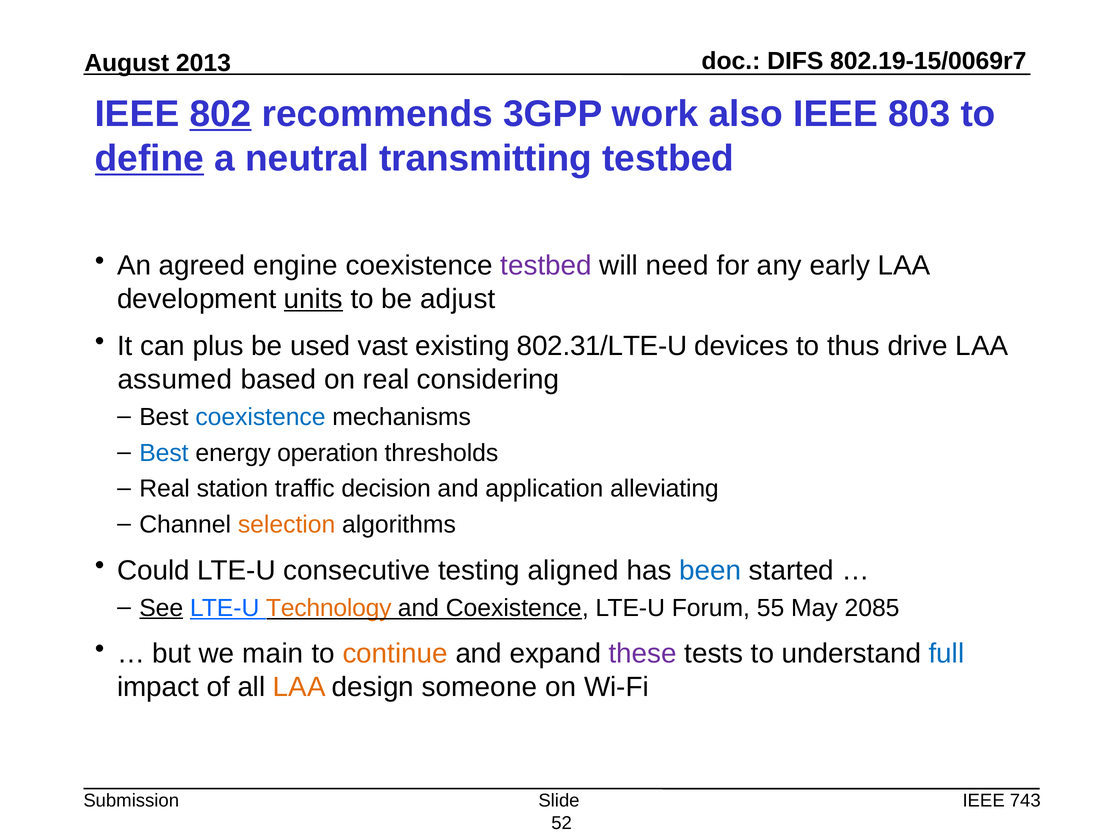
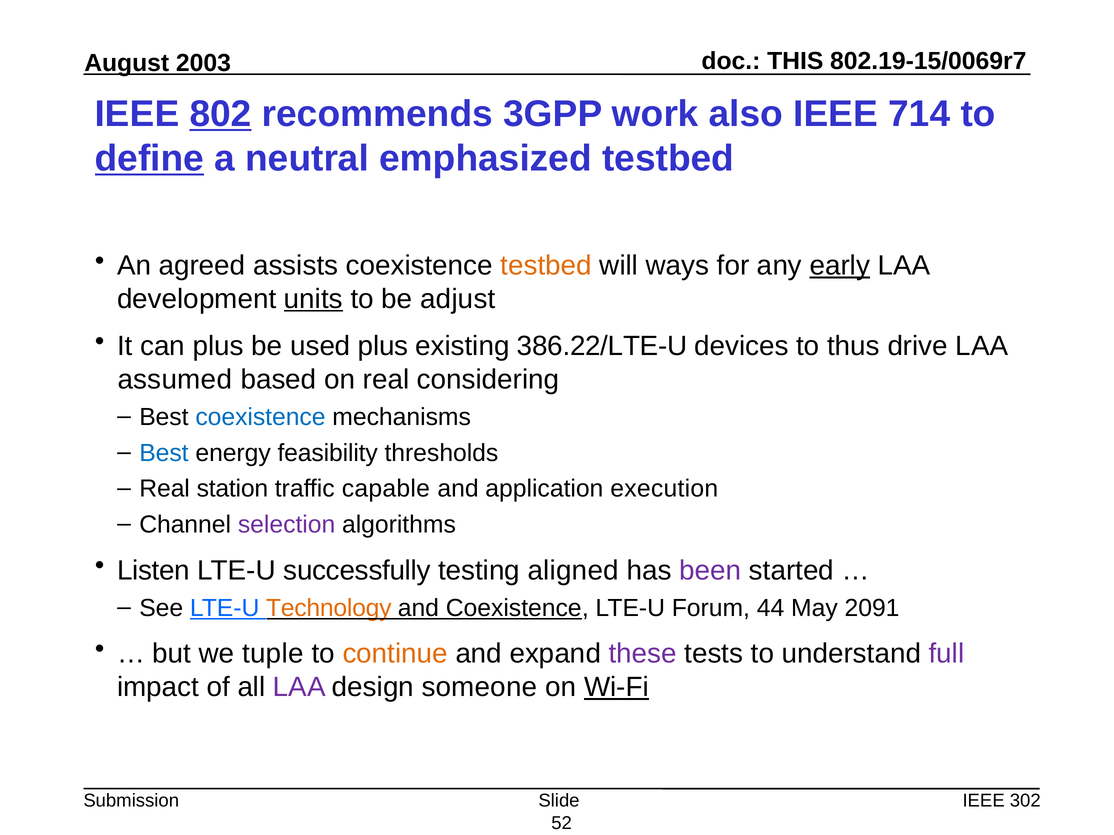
DIFS: DIFS -> THIS
2013: 2013 -> 2003
803: 803 -> 714
transmitting: transmitting -> emphasized
engine: engine -> assists
testbed at (546, 266) colour: purple -> orange
need: need -> ways
early underline: none -> present
used vast: vast -> plus
802.31/LTE-U: 802.31/LTE-U -> 386.22/LTE-U
operation: operation -> feasibility
decision: decision -> capable
alleviating: alleviating -> execution
selection colour: orange -> purple
Could: Could -> Listen
consecutive: consecutive -> successfully
been colour: blue -> purple
See underline: present -> none
55: 55 -> 44
2085: 2085 -> 2091
main: main -> tuple
full colour: blue -> purple
LAA at (299, 687) colour: orange -> purple
Wi-Fi underline: none -> present
743: 743 -> 302
